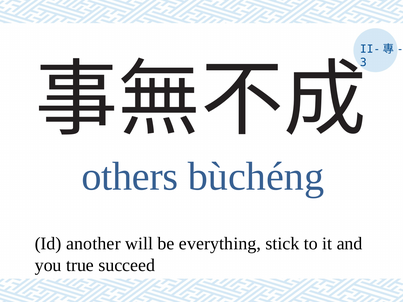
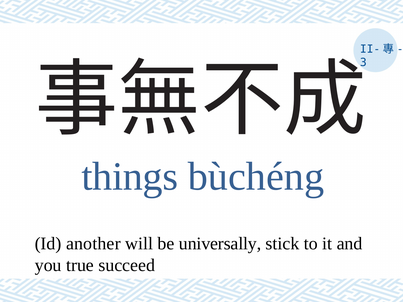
others: others -> things
everything: everything -> universally
